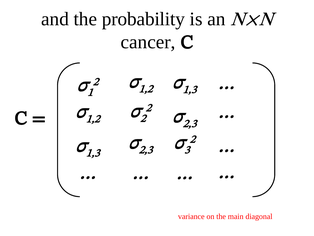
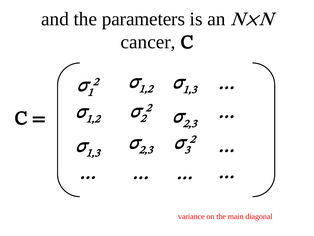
probability: probability -> parameters
